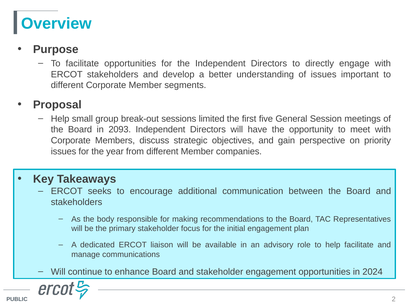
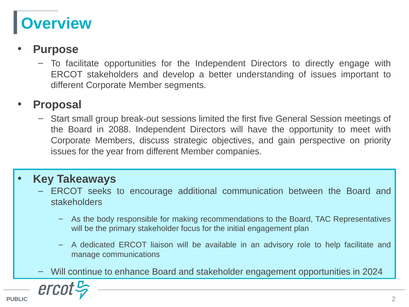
Help at (60, 119): Help -> Start
2093: 2093 -> 2088
